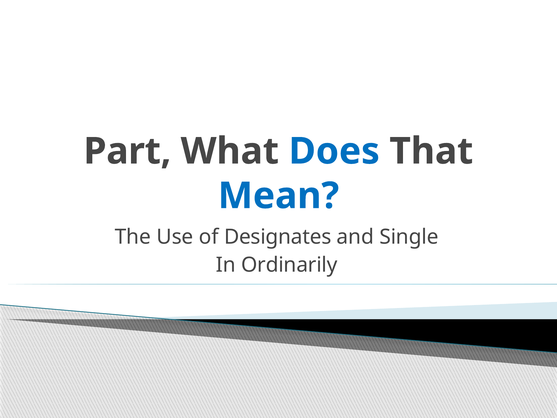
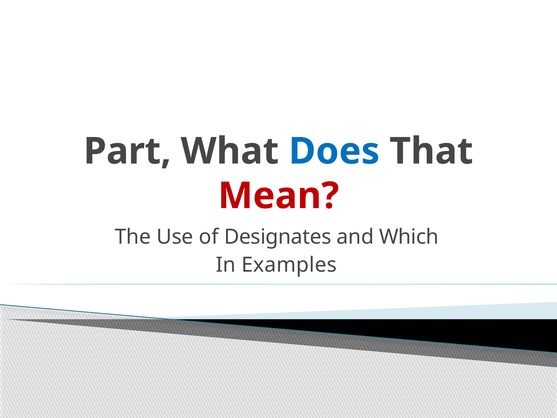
Mean colour: blue -> red
Single: Single -> Which
Ordinarily: Ordinarily -> Examples
